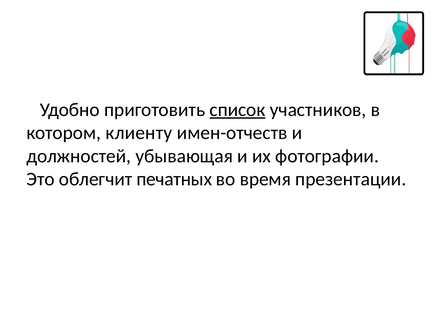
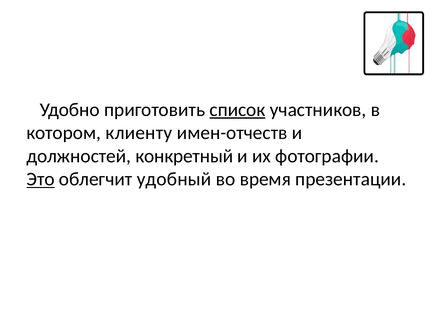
убывающая: убывающая -> конкретный
Это underline: none -> present
печатных: печатных -> удобный
